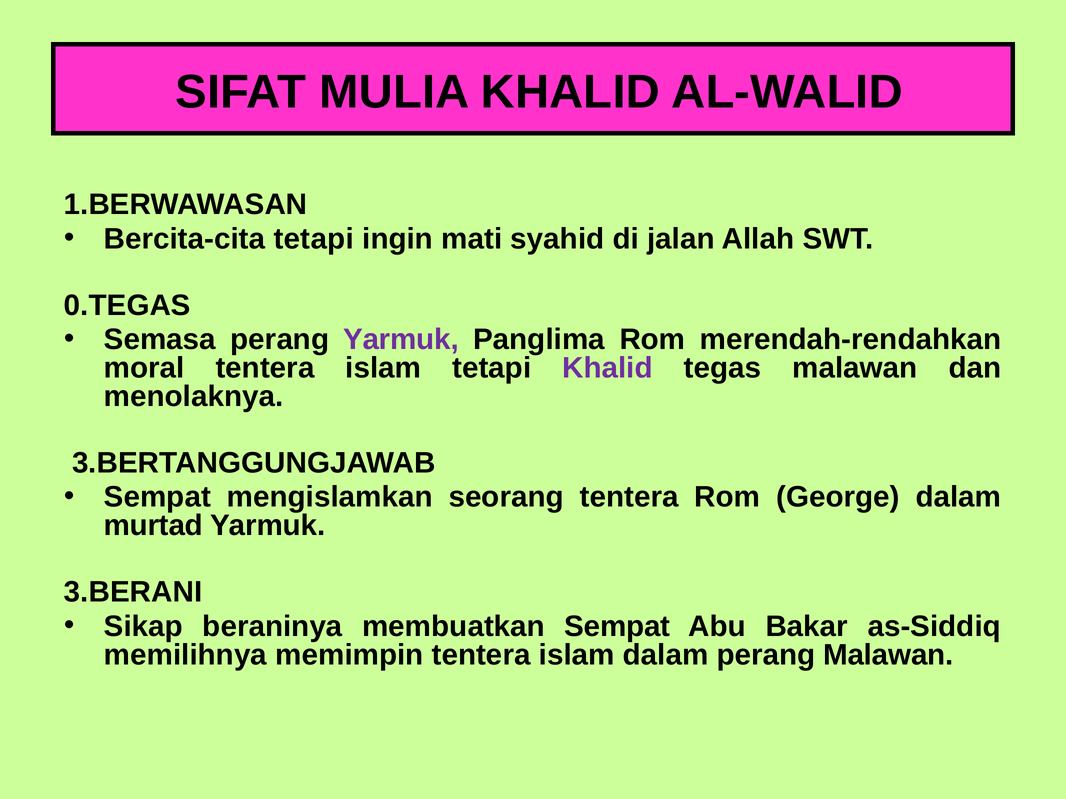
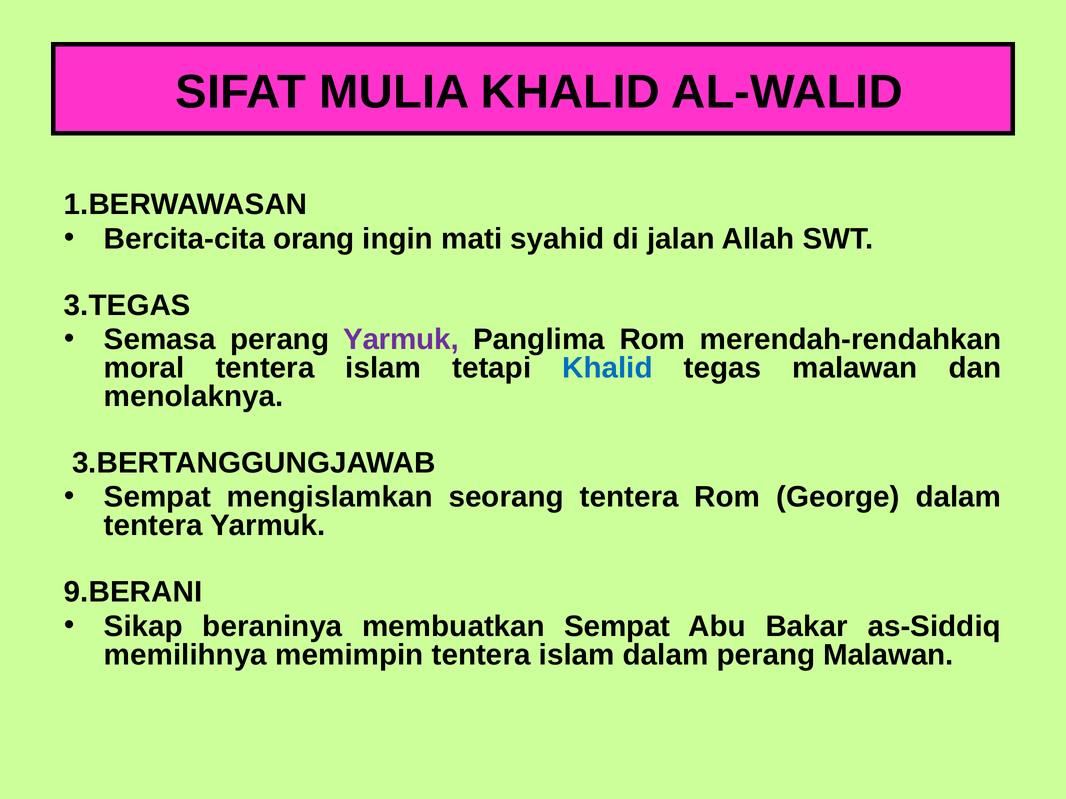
Bercita-cita tetapi: tetapi -> orang
0.TEGAS: 0.TEGAS -> 3.TEGAS
Khalid at (608, 368) colour: purple -> blue
murtad at (153, 526): murtad -> tentera
3.BERANI: 3.BERANI -> 9.BERANI
